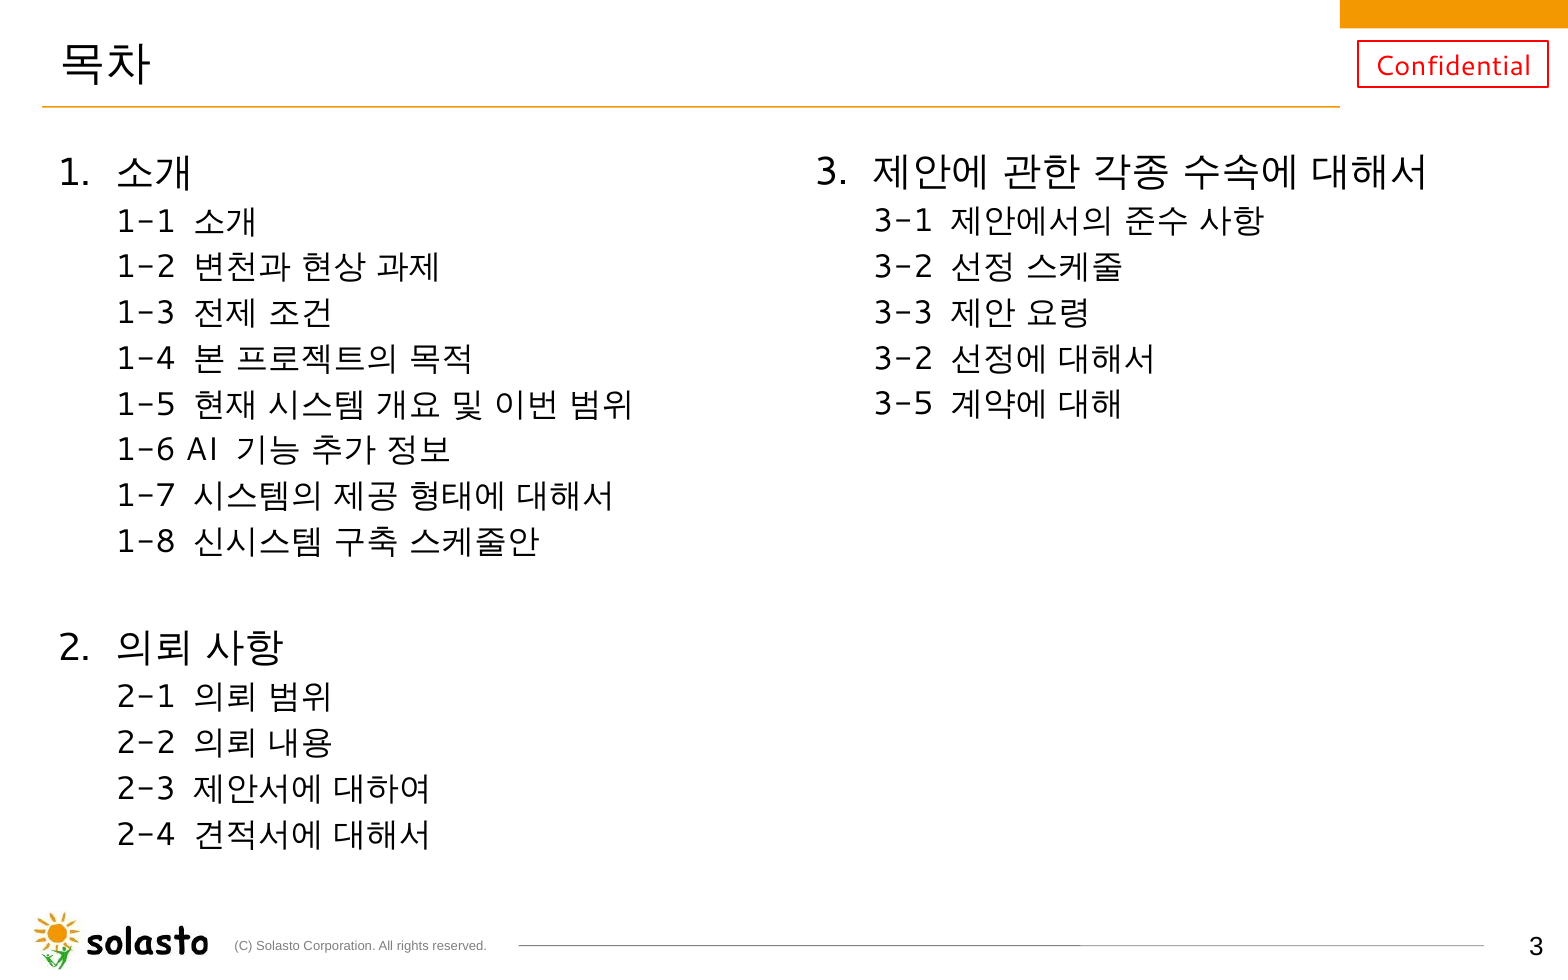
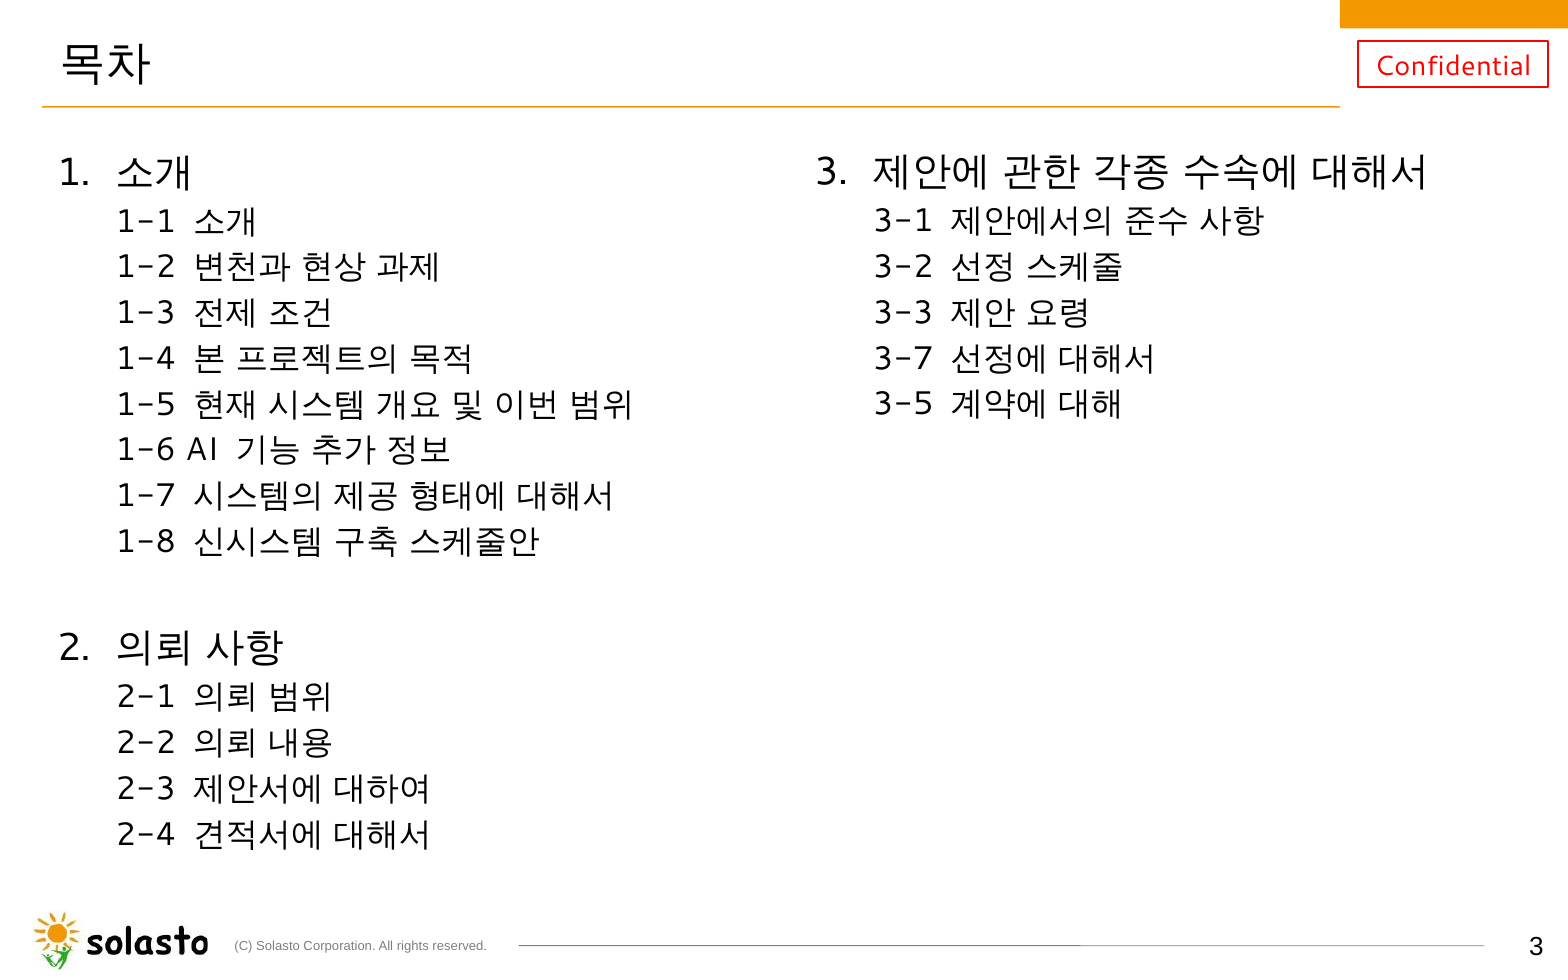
3-2 at (903, 358): 3-2 -> 3-7
